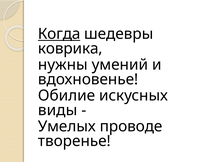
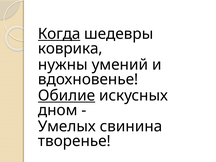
Обилие underline: none -> present
виды: виды -> дном
проводе: проводе -> свинина
